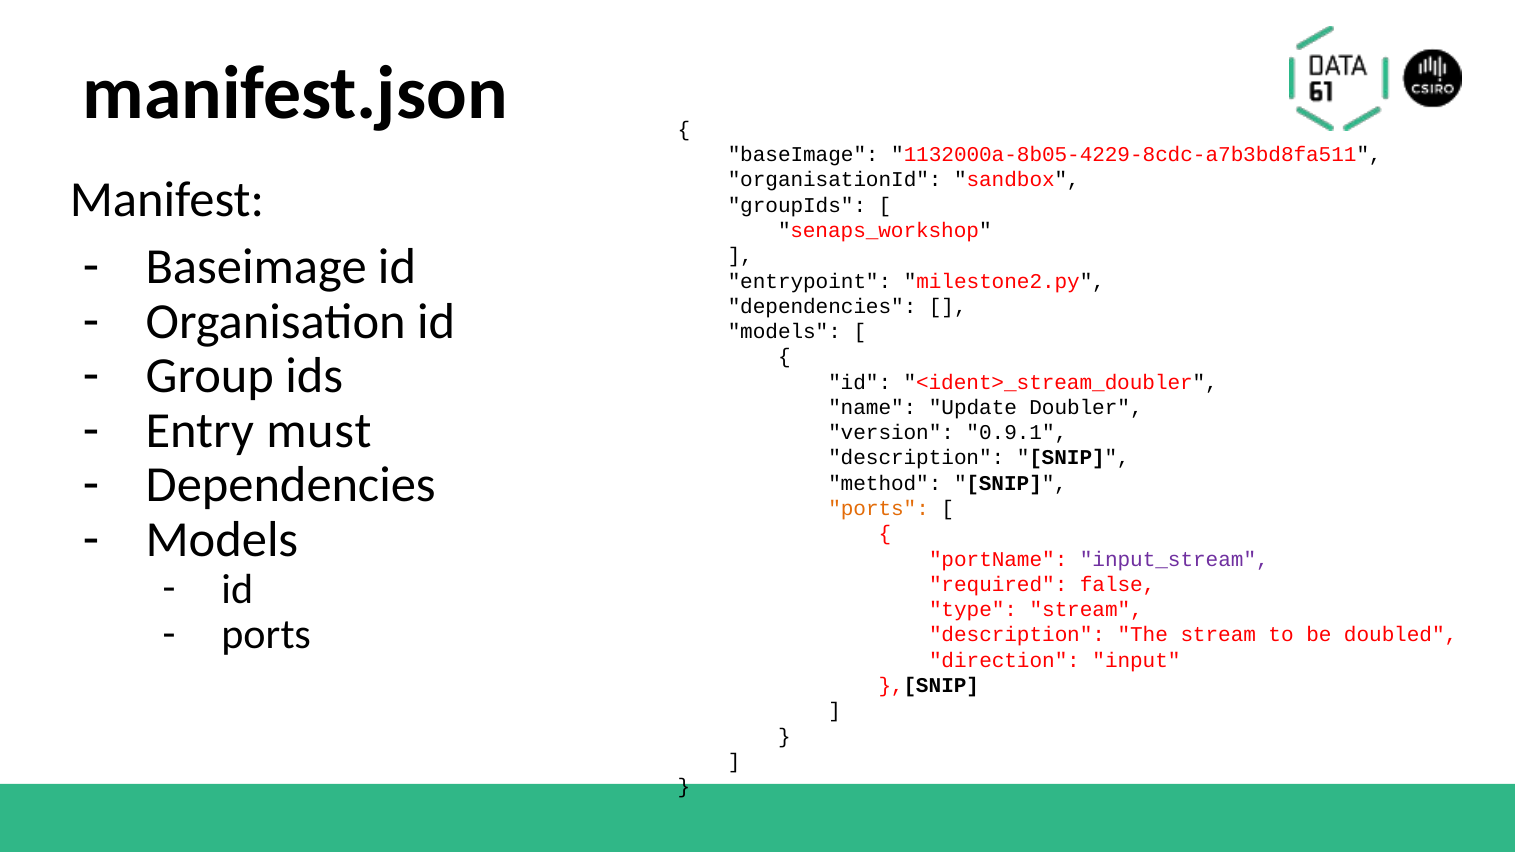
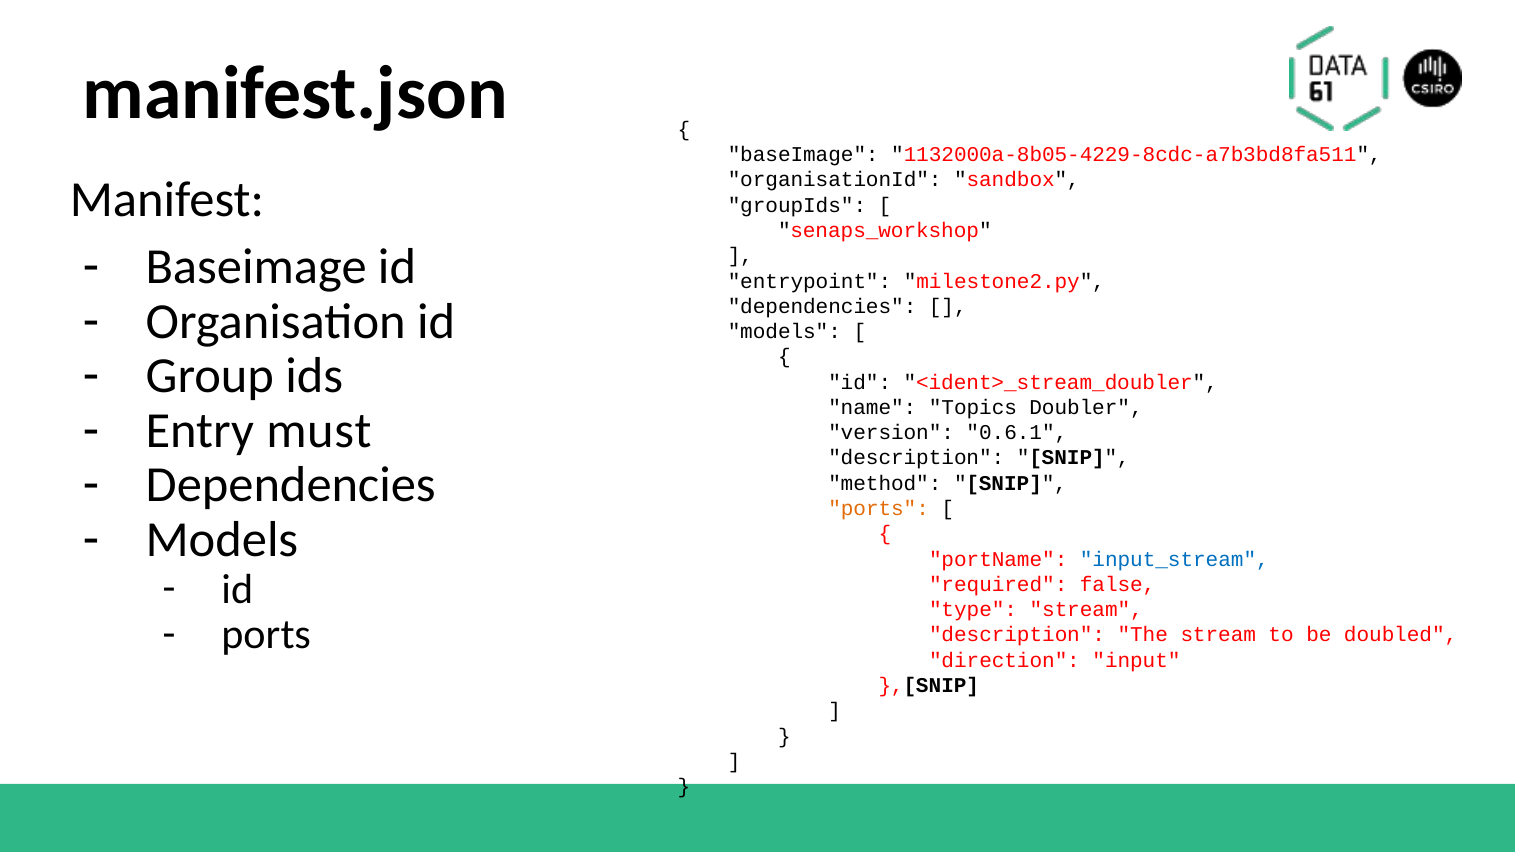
Update: Update -> Topics
0.9.1: 0.9.1 -> 0.6.1
input_stream colour: purple -> blue
